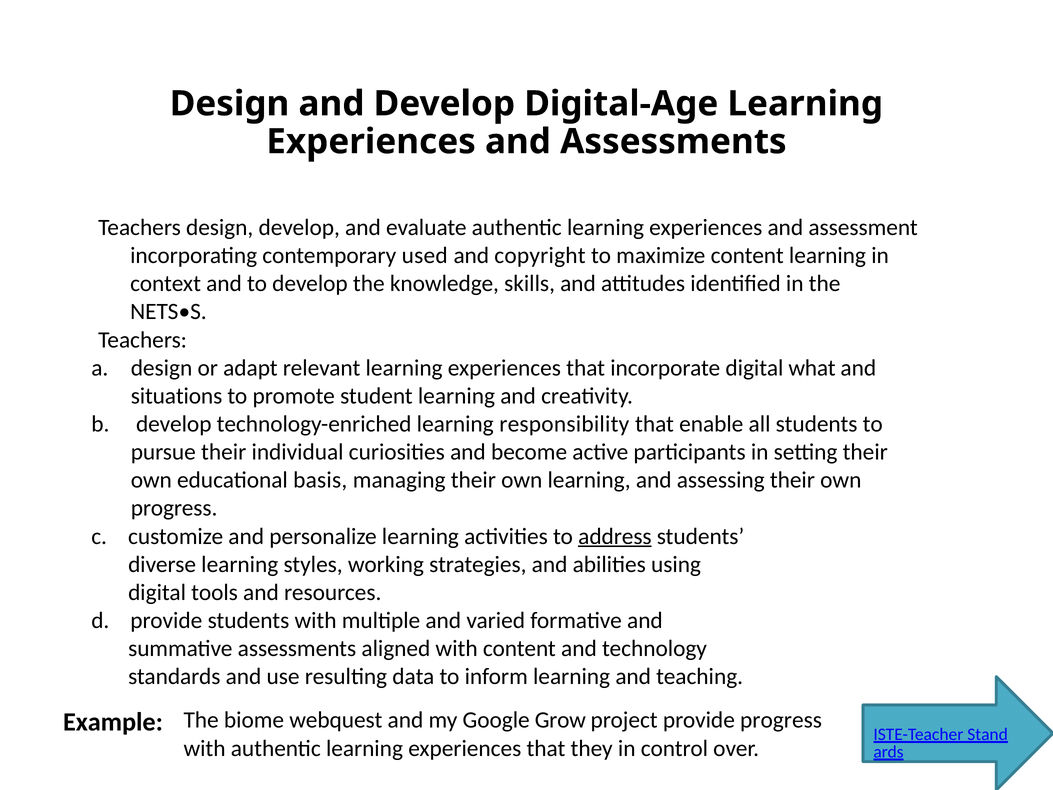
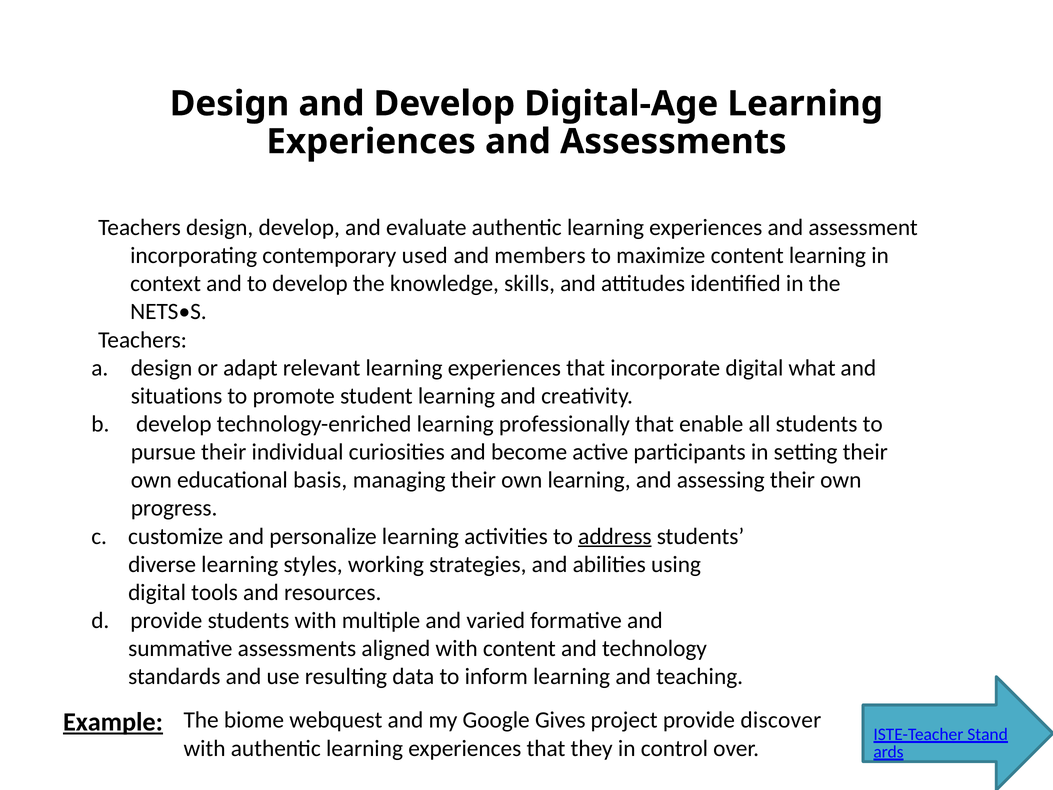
copyright: copyright -> members
responsibility: responsibility -> professionally
Example underline: none -> present
Grow: Grow -> Gives
provide progress: progress -> discover
